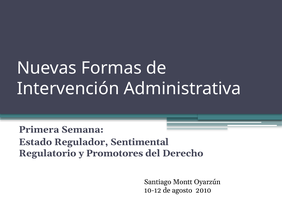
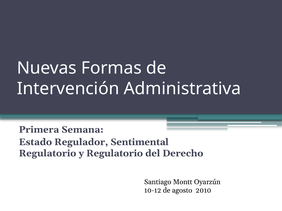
y Promotores: Promotores -> Regulatorio
